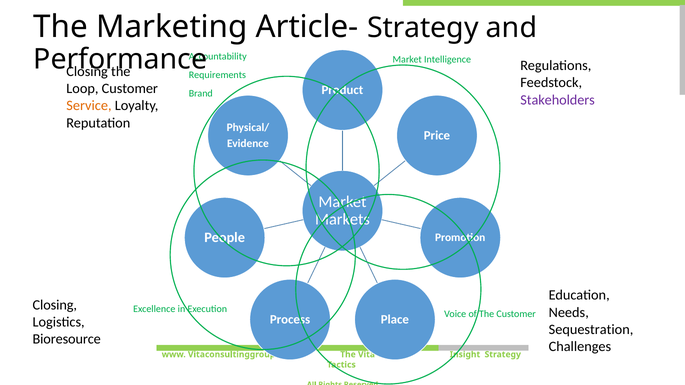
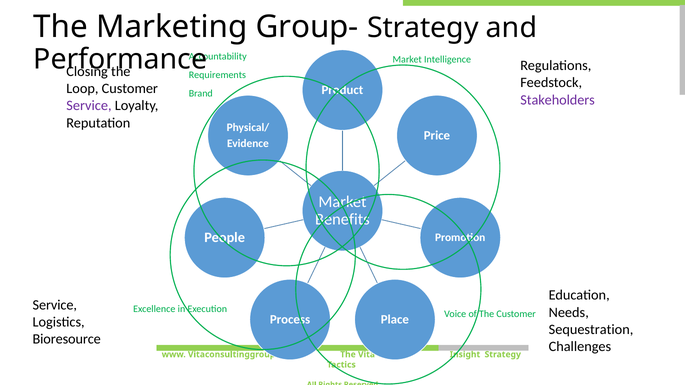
Article-: Article- -> Group-
Service at (89, 106) colour: orange -> purple
Markets: Markets -> Benefits
Closing at (55, 305): Closing -> Service
